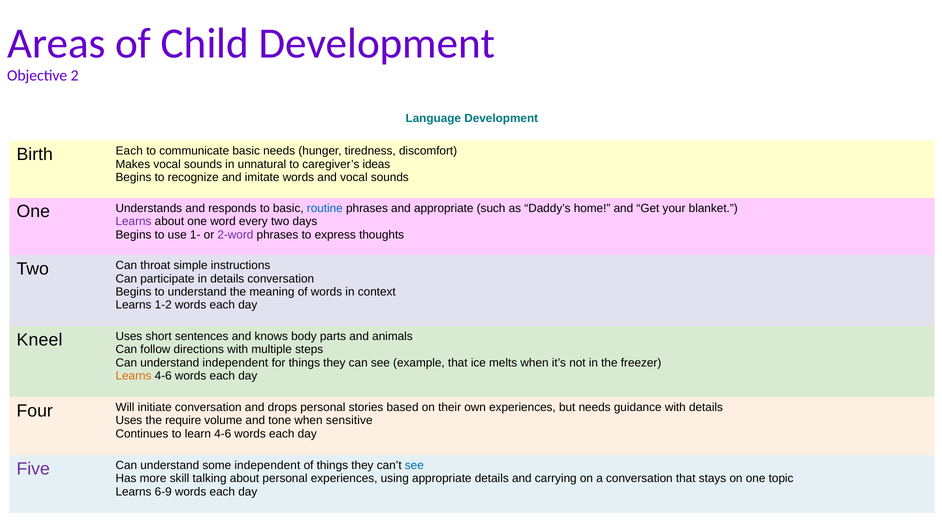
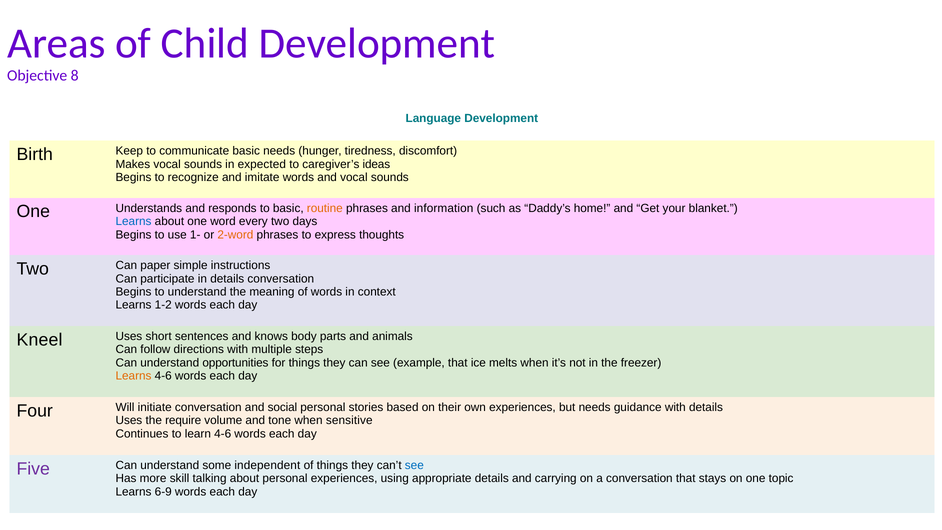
2: 2 -> 8
Birth Each: Each -> Keep
unnatural: unnatural -> expected
routine colour: blue -> orange
and appropriate: appropriate -> information
Learns at (134, 221) colour: purple -> blue
2-word colour: purple -> orange
throat: throat -> paper
understand independent: independent -> opportunities
drops: drops -> social
